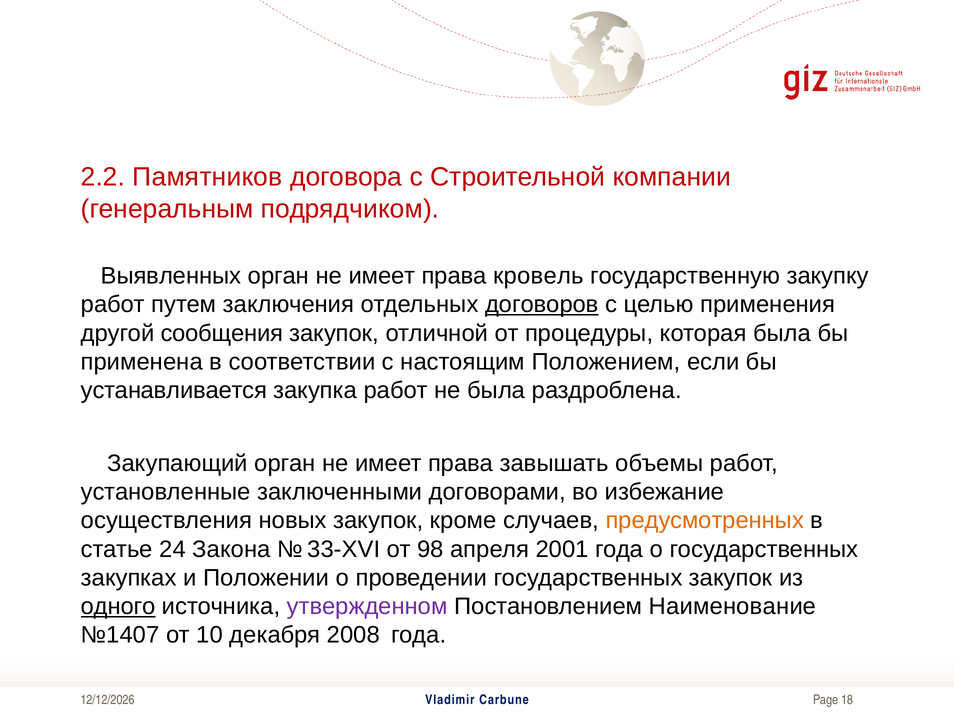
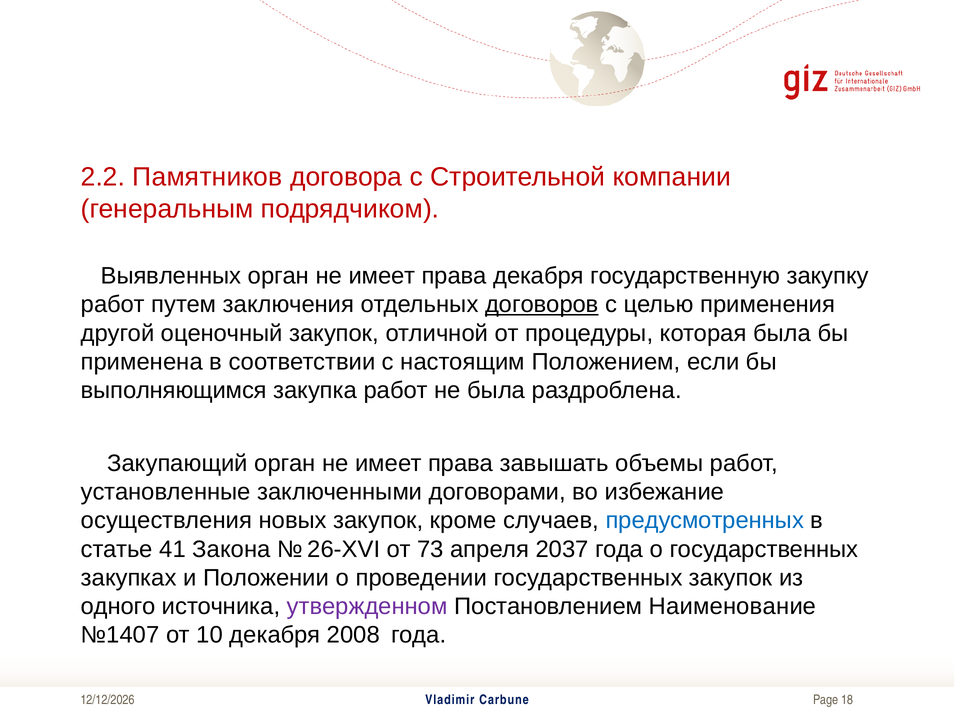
права кровель: кровель -> декабря
сообщения: сообщения -> оценочный
устанавливается: устанавливается -> выполняющимся
предусмотренных colour: orange -> blue
24: 24 -> 41
33-XVI: 33-XVI -> 26-XVI
98: 98 -> 73
2001: 2001 -> 2037
одного underline: present -> none
